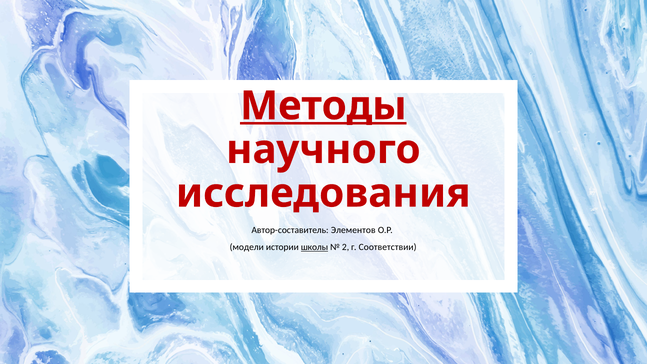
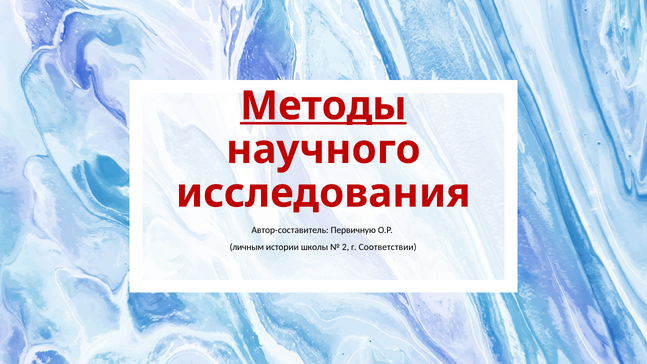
Элементов: Элементов -> Первичную
модели: модели -> личным
школы underline: present -> none
